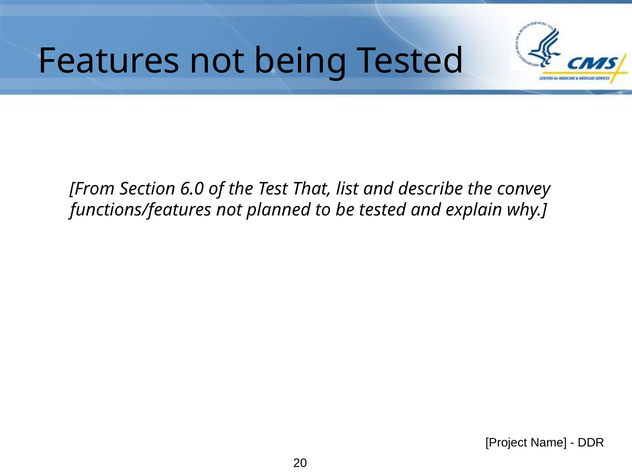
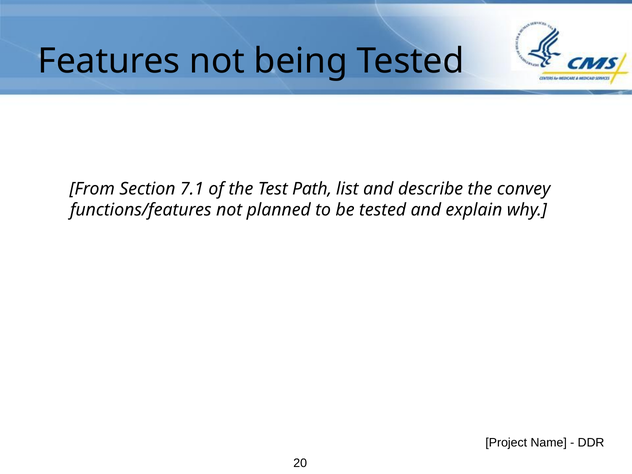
6.0: 6.0 -> 7.1
That: That -> Path
